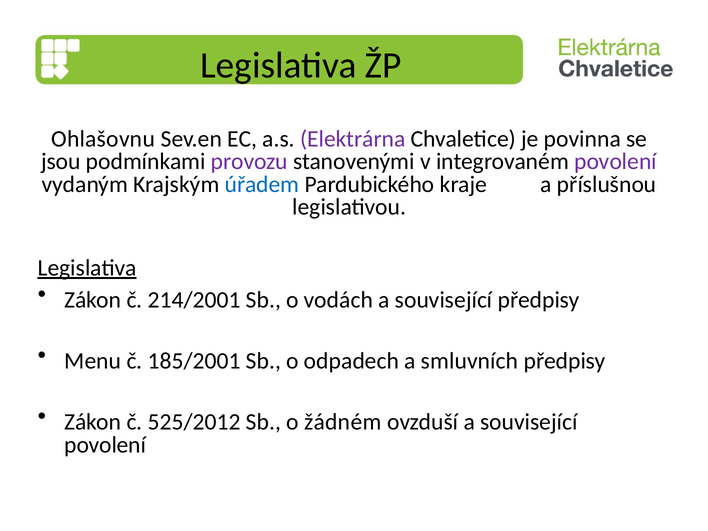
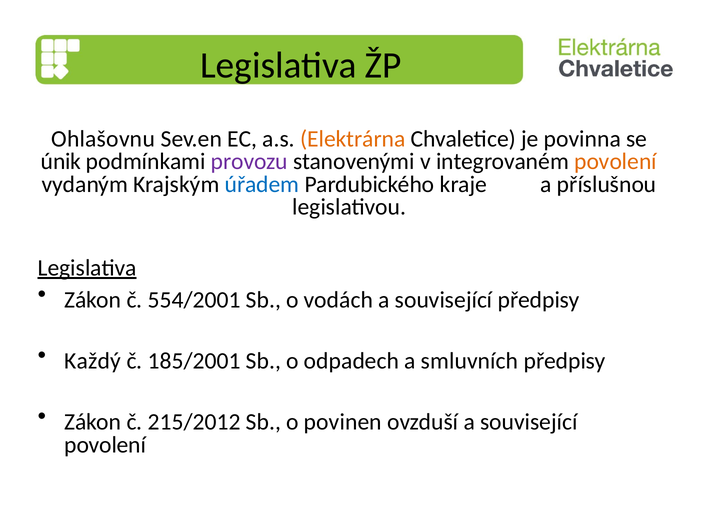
Elektrárna colour: purple -> orange
jsou: jsou -> únik
povolení at (615, 162) colour: purple -> orange
214/2001: 214/2001 -> 554/2001
Menu: Menu -> Každý
525/2012: 525/2012 -> 215/2012
žádném: žádném -> povinen
